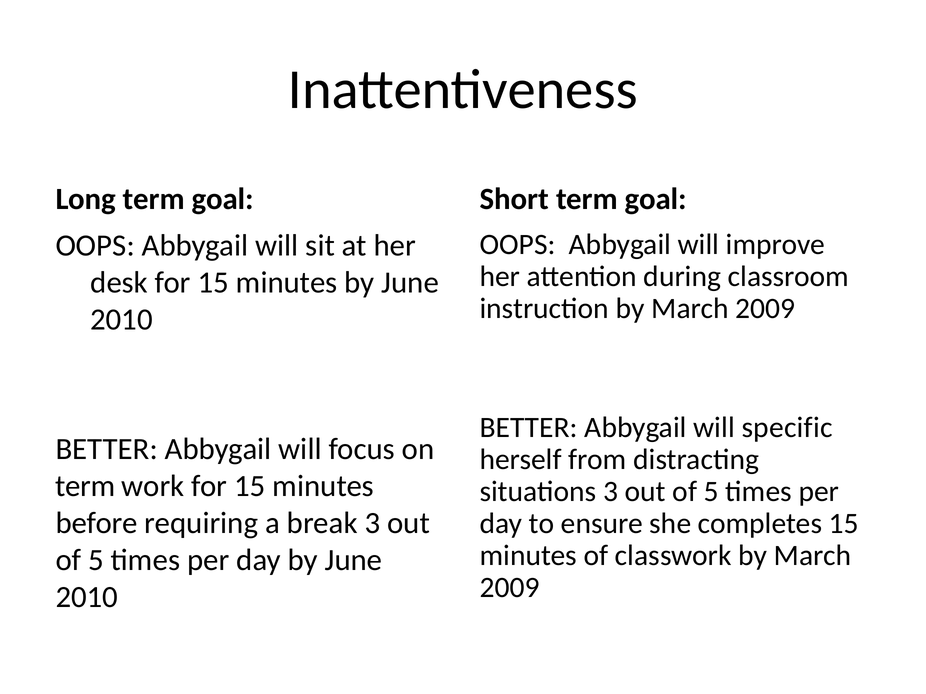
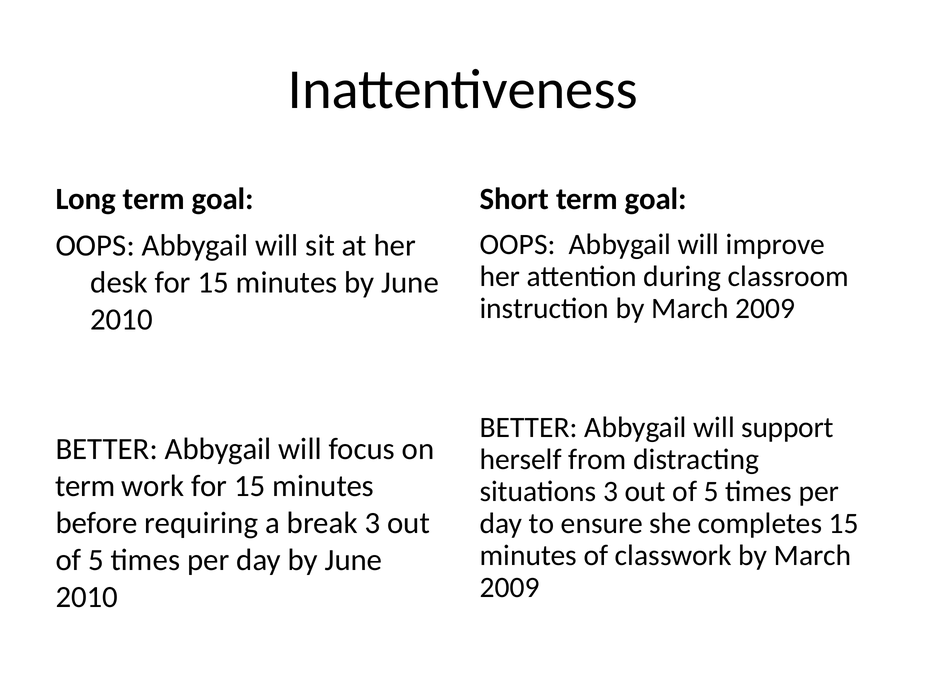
specific: specific -> support
